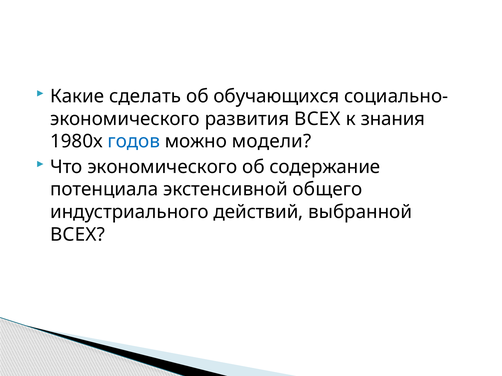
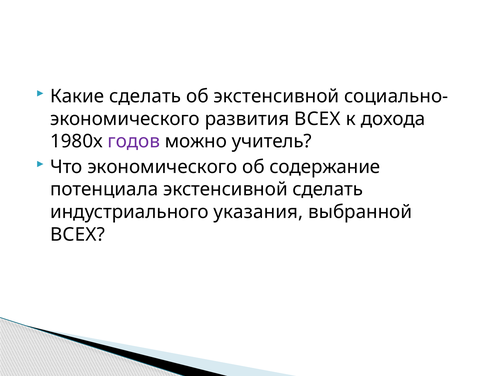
об обучающихся: обучающихся -> экстенсивной
знания: знания -> дохода
годов colour: blue -> purple
модели: модели -> учитель
экстенсивной общего: общего -> сделать
действий: действий -> указания
